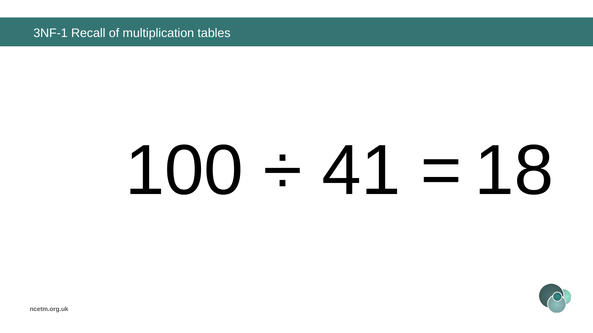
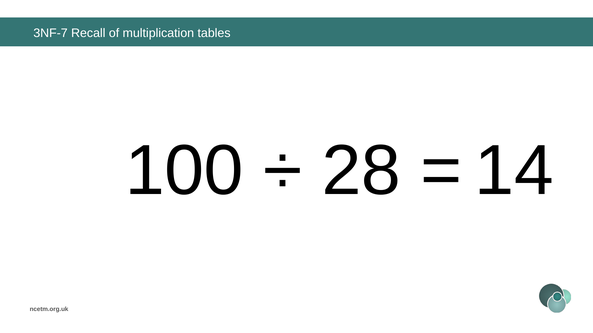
3NF-1: 3NF-1 -> 3NF-7
41: 41 -> 28
18: 18 -> 14
